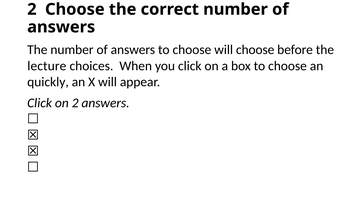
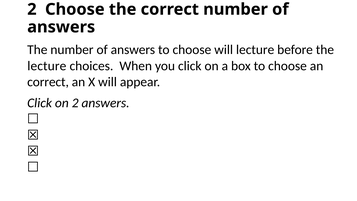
will choose: choose -> lecture
quickly at (48, 82): quickly -> correct
